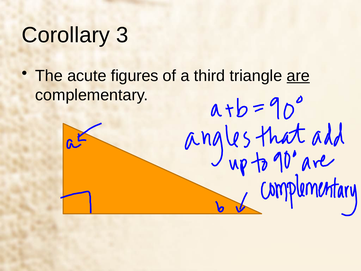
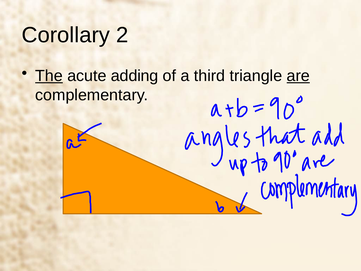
3: 3 -> 2
The underline: none -> present
figures: figures -> adding
